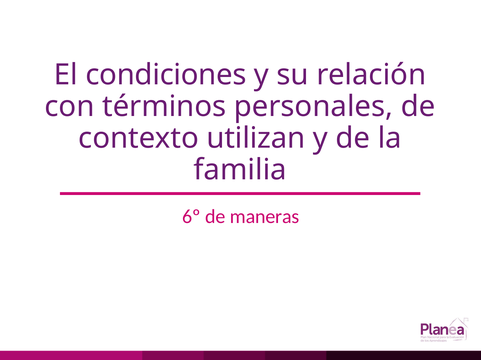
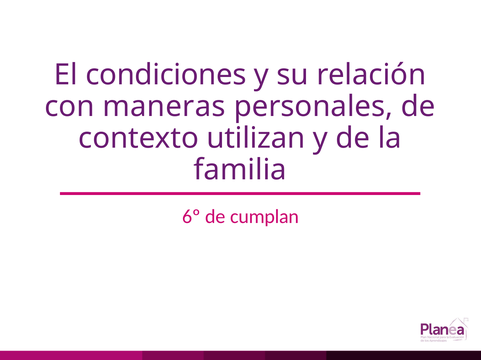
términos: términos -> maneras
maneras: maneras -> cumplan
